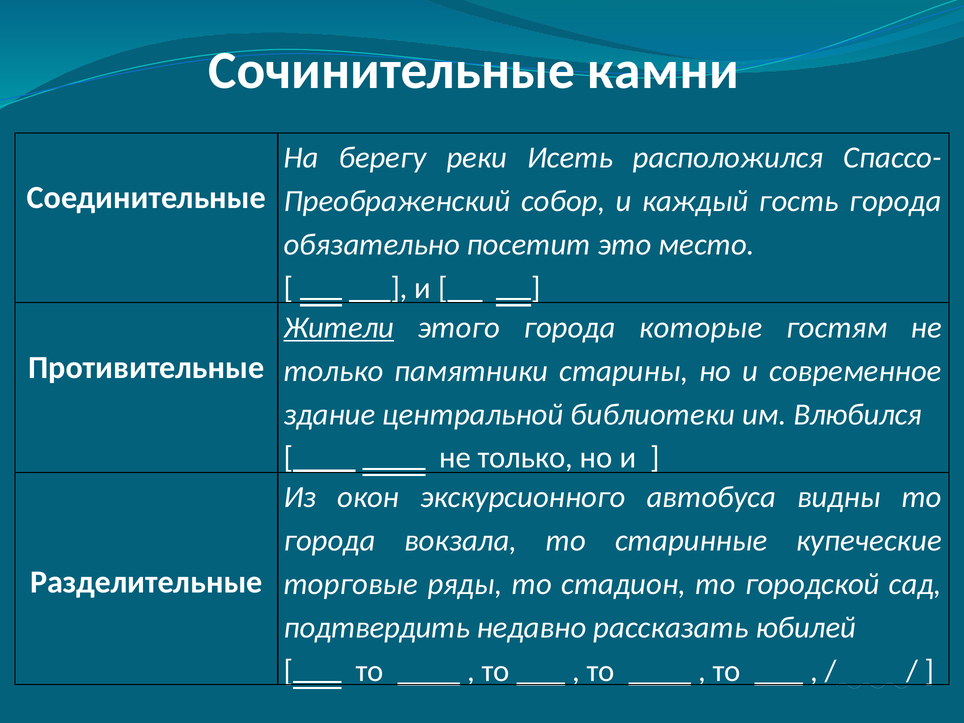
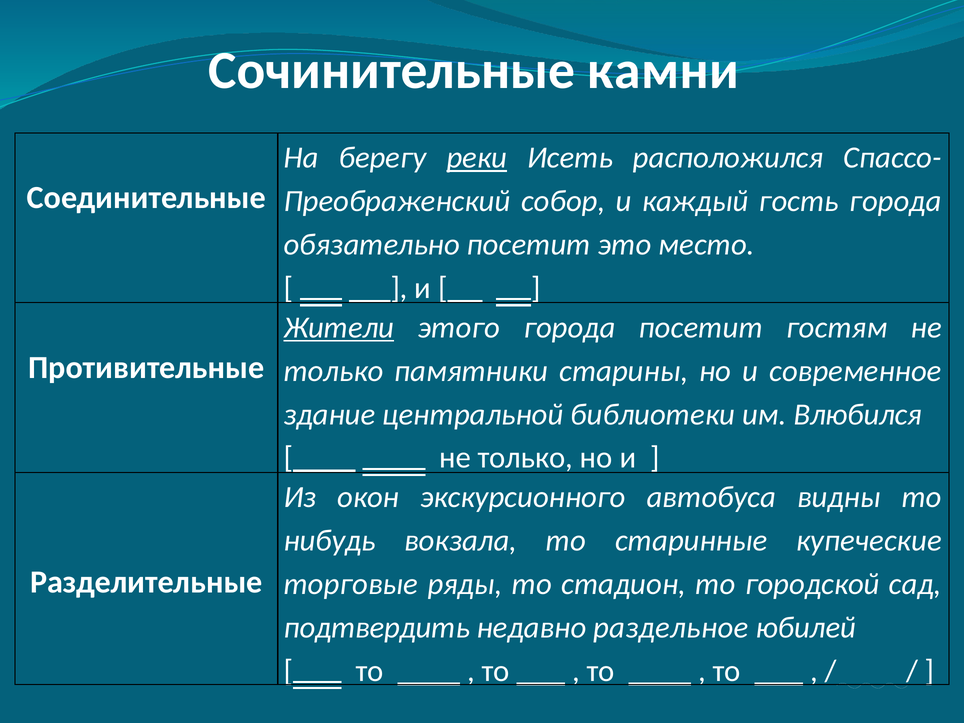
реки underline: none -> present
города которые: которые -> посетит
города at (330, 541): города -> нибудь
рассказать: рассказать -> раздельное
